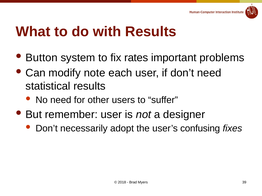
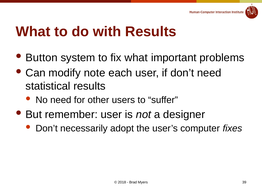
fix rates: rates -> what
confusing: confusing -> computer
